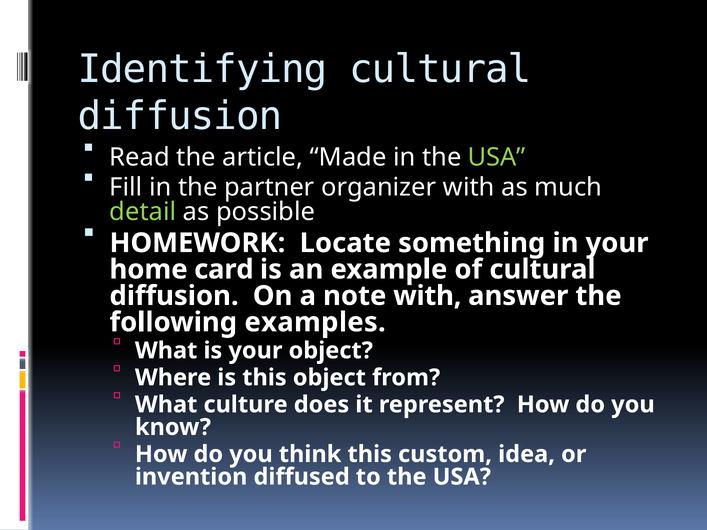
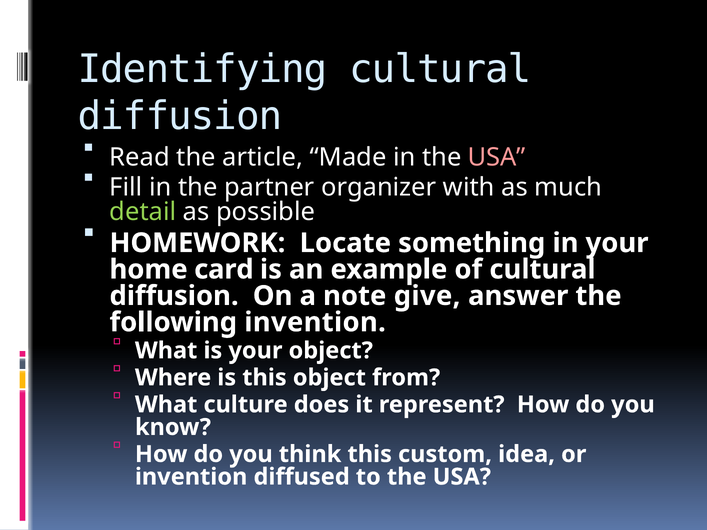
USA at (497, 157) colour: light green -> pink
note with: with -> give
examples at (315, 322): examples -> invention
